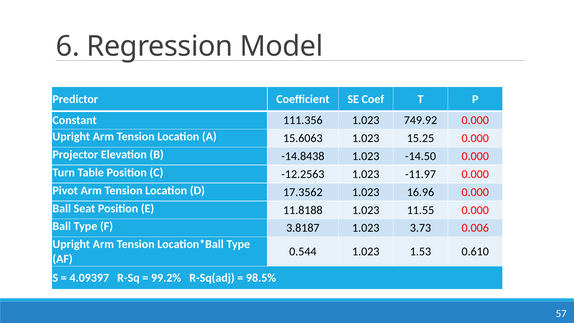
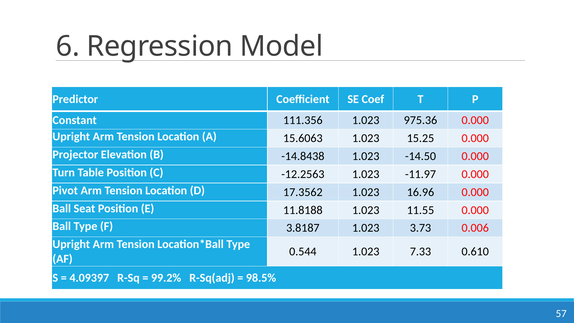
749.92: 749.92 -> 975.36
1.53: 1.53 -> 7.33
